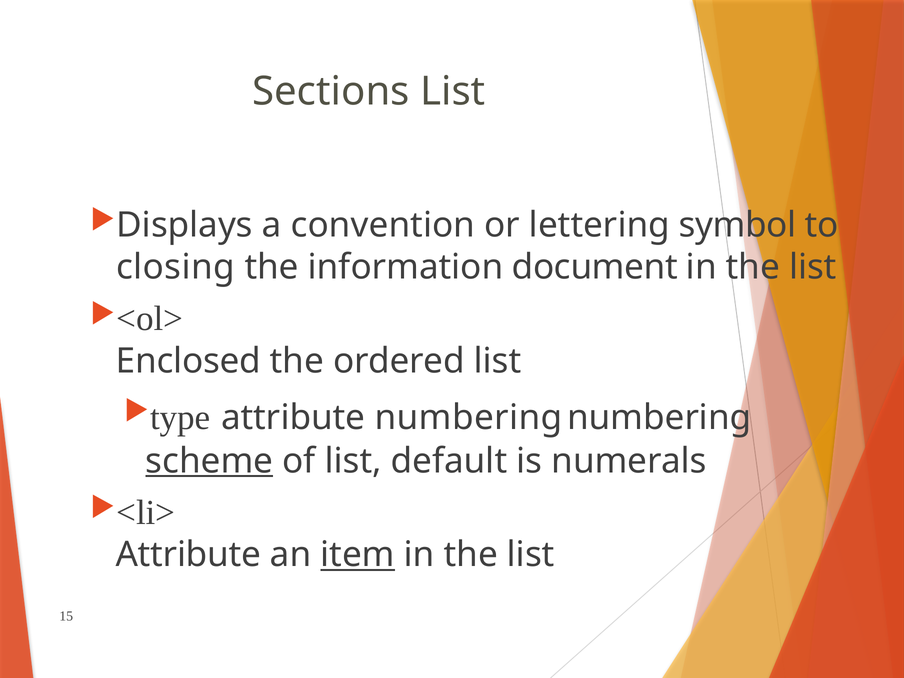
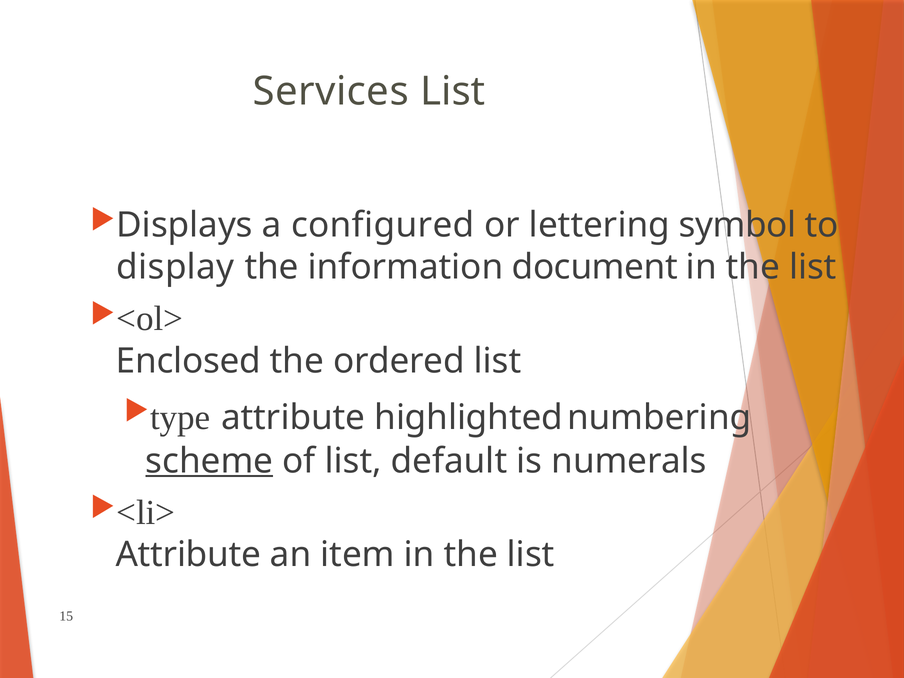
Sections: Sections -> Services
convention: convention -> configured
closing: closing -> display
attribute numbering: numbering -> highlighted
item underline: present -> none
